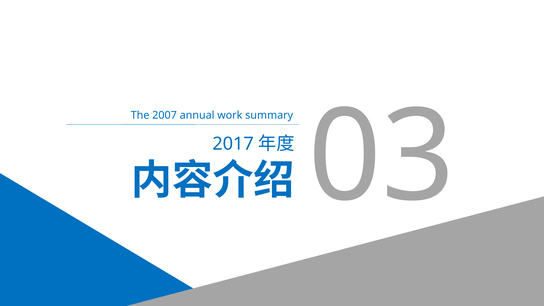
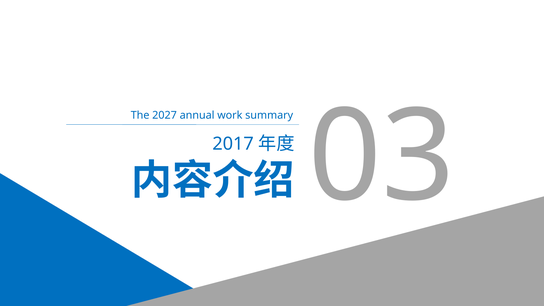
2007: 2007 -> 2027
